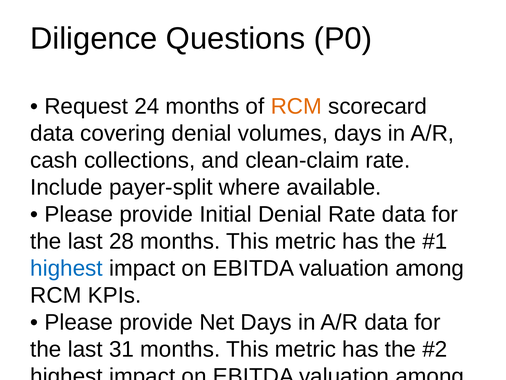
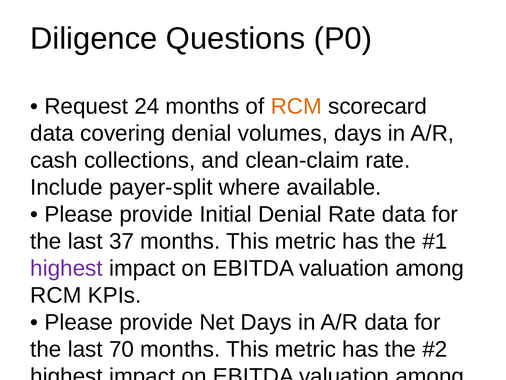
28: 28 -> 37
highest at (67, 268) colour: blue -> purple
31: 31 -> 70
